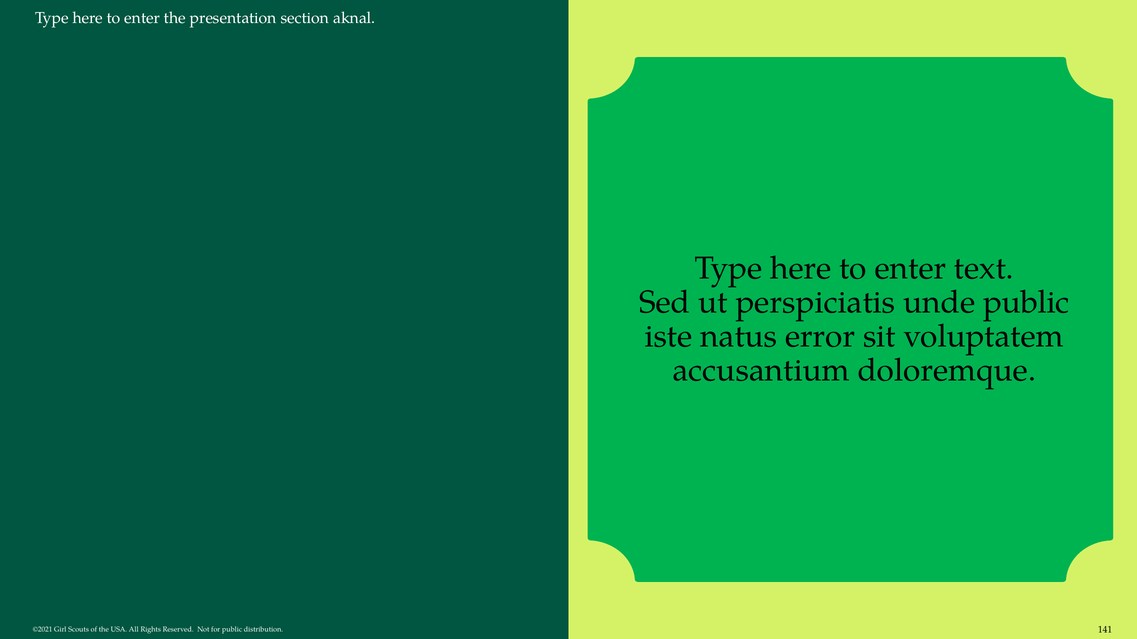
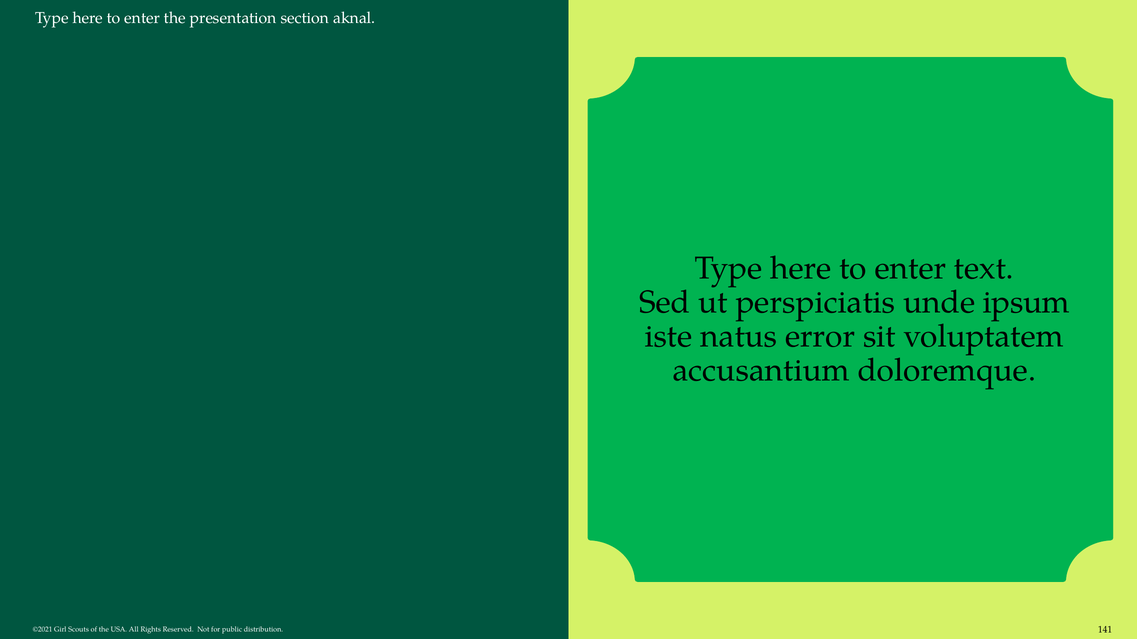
unde public: public -> ipsum
